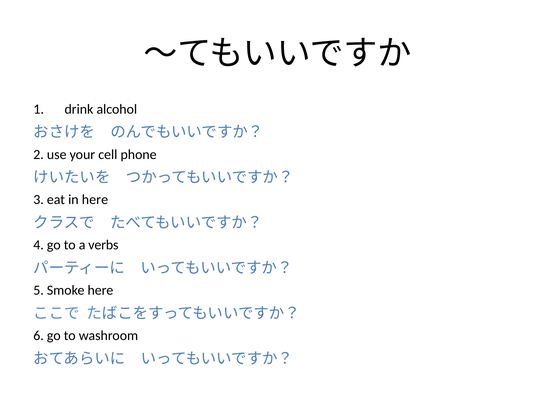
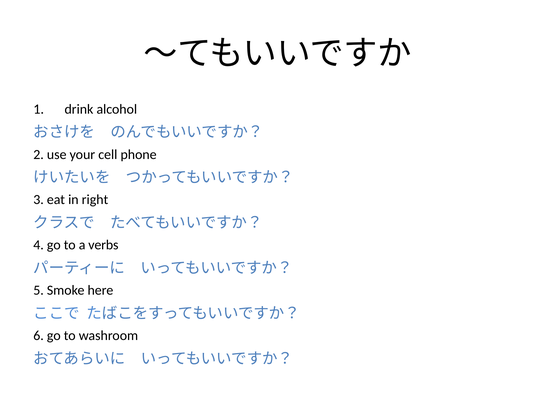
in here: here -> right
